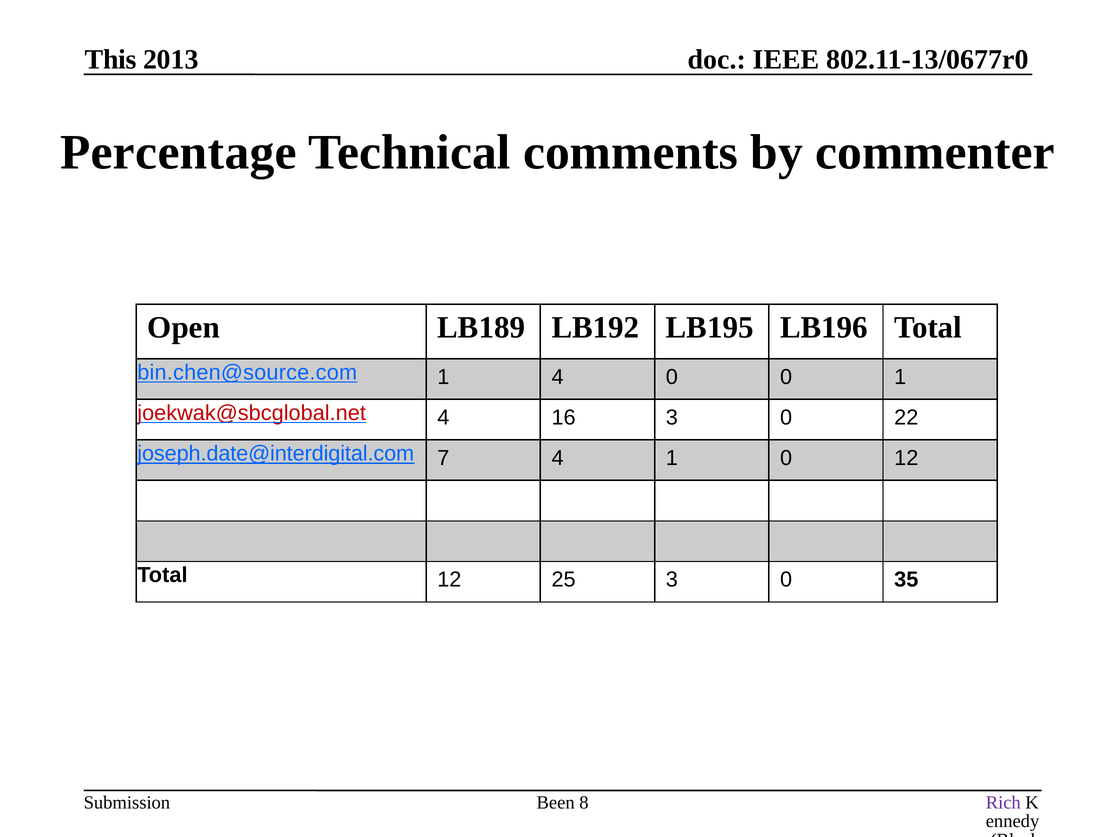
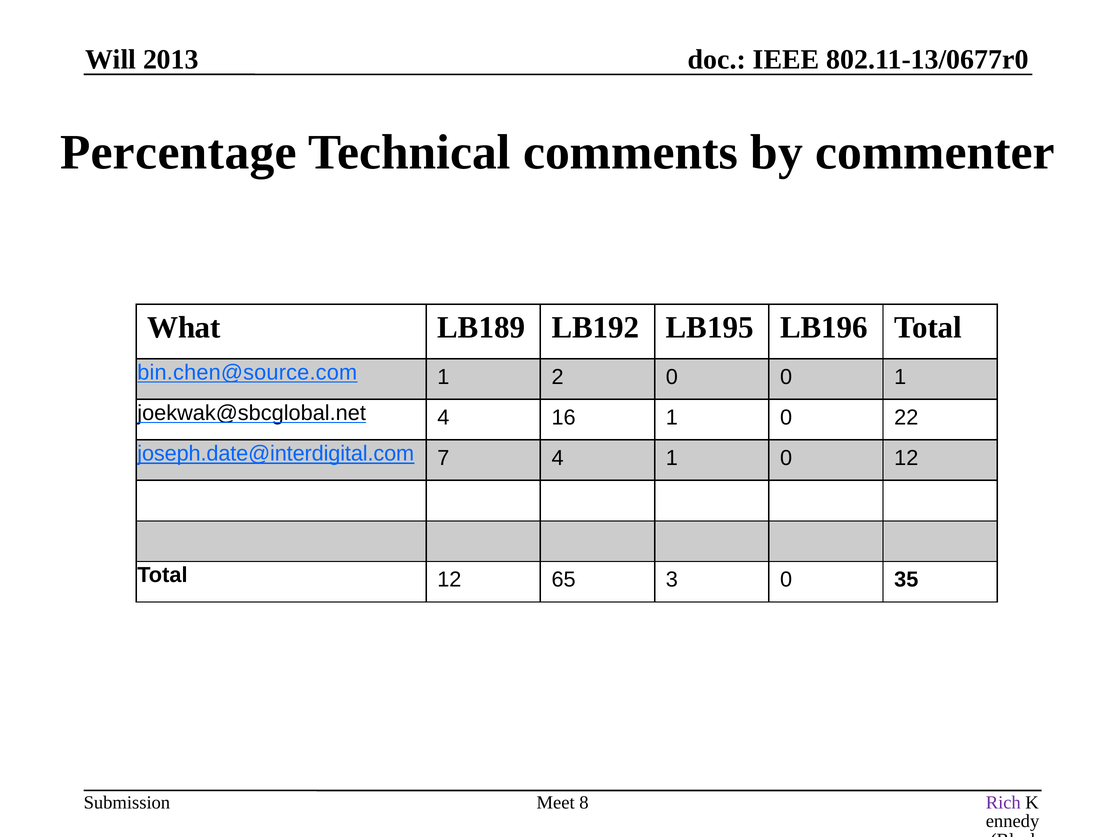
This: This -> Will
Open: Open -> What
1 4: 4 -> 2
joekwak@sbcglobal.net colour: red -> black
16 3: 3 -> 1
25: 25 -> 65
Been: Been -> Meet
